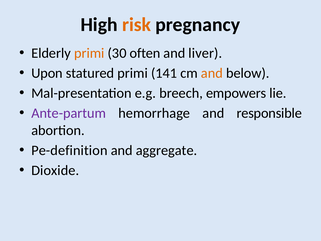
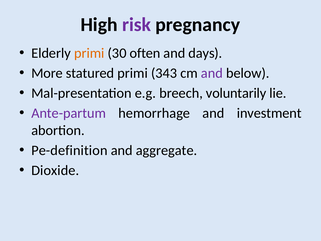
risk colour: orange -> purple
liver: liver -> days
Upon: Upon -> More
141: 141 -> 343
and at (212, 73) colour: orange -> purple
empowers: empowers -> voluntarily
responsible: responsible -> investment
